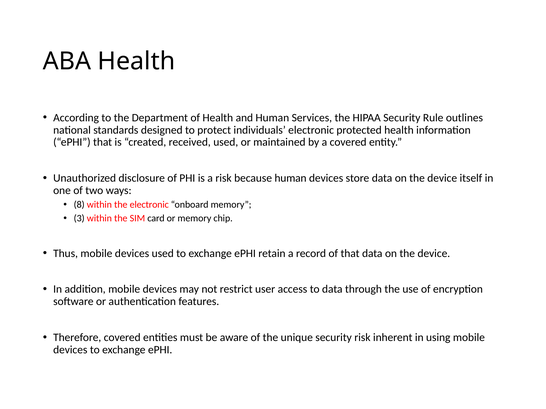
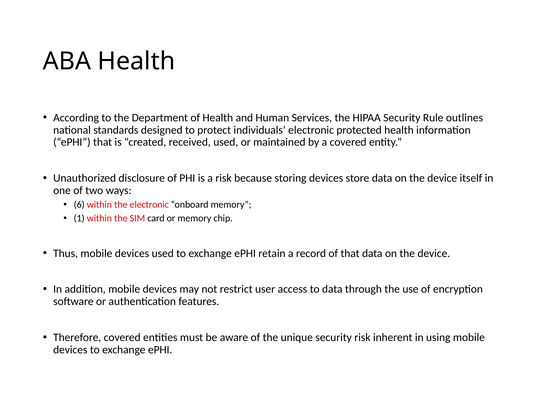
because human: human -> storing
8: 8 -> 6
3: 3 -> 1
